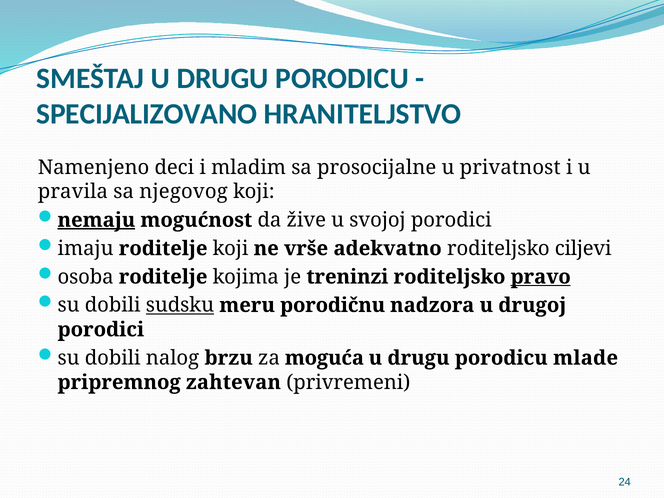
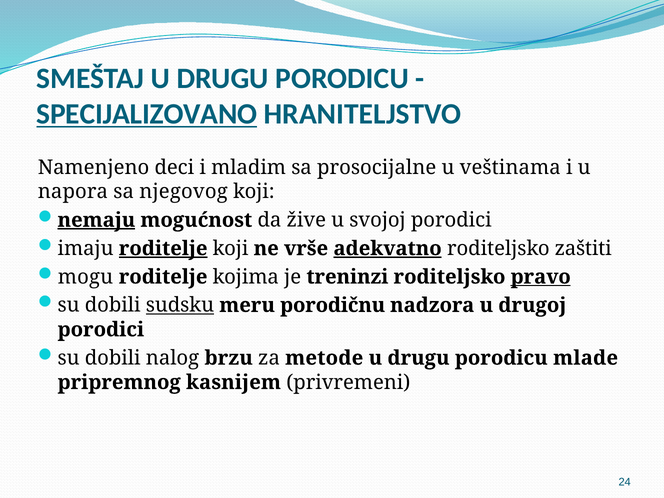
SPECIJALIZOVANO underline: none -> present
privatnost: privatnost -> veštinama
pravila: pravila -> napora
roditelje at (163, 248) underline: none -> present
adekvatno underline: none -> present
ciljevi: ciljevi -> zaštiti
osoba: osoba -> mogu
moguća: moguća -> metode
zahtevan: zahtevan -> kasnijem
